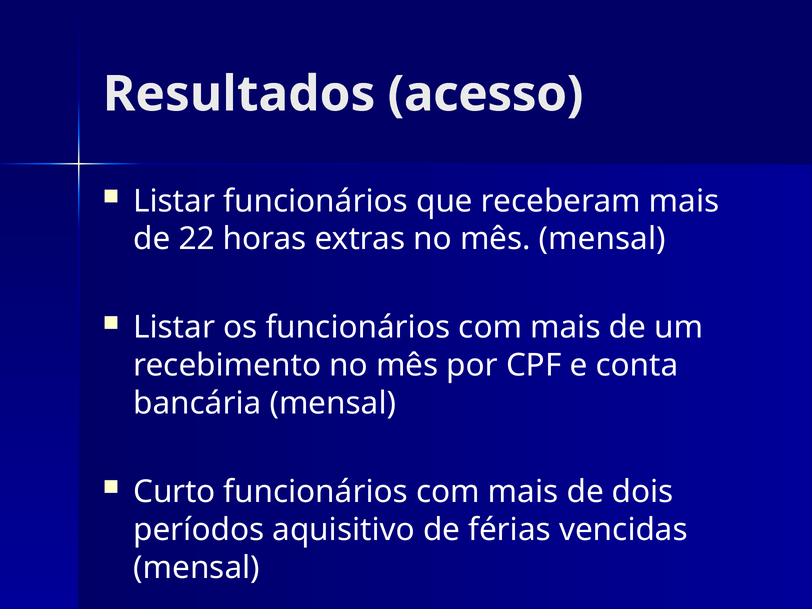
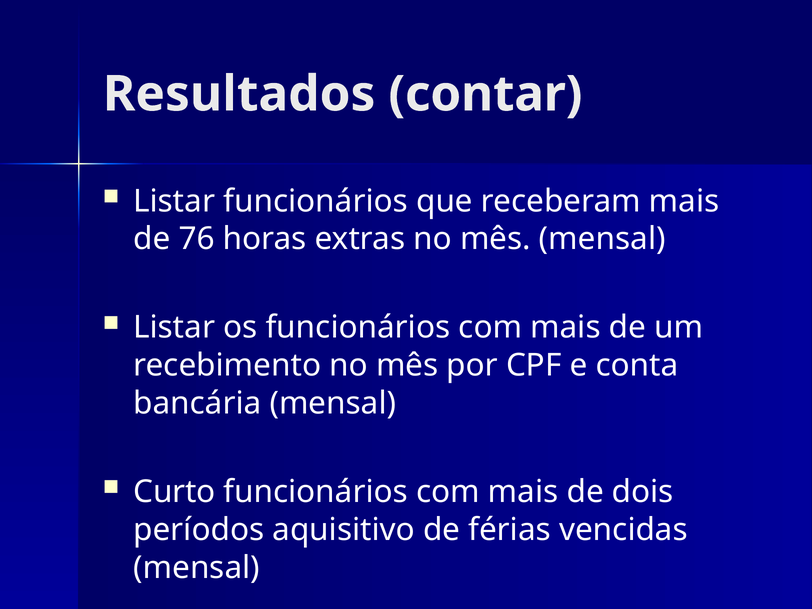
acesso: acesso -> contar
22: 22 -> 76
